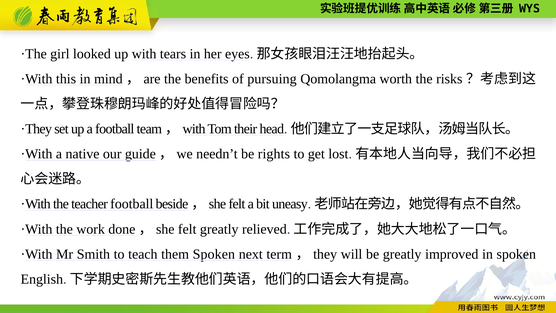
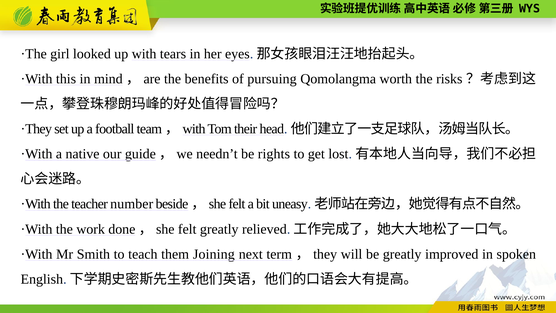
teacher football: football -> number
them Spoken: Spoken -> Joining
